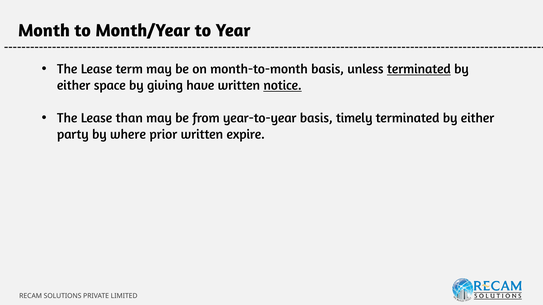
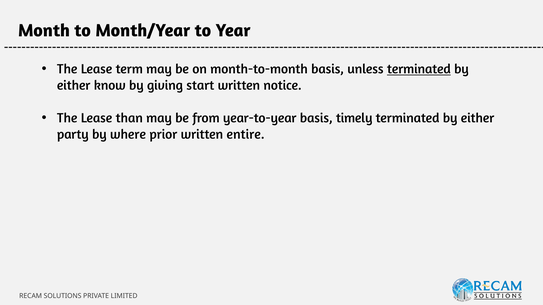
space: space -> know
have: have -> start
notice underline: present -> none
expire: expire -> entire
